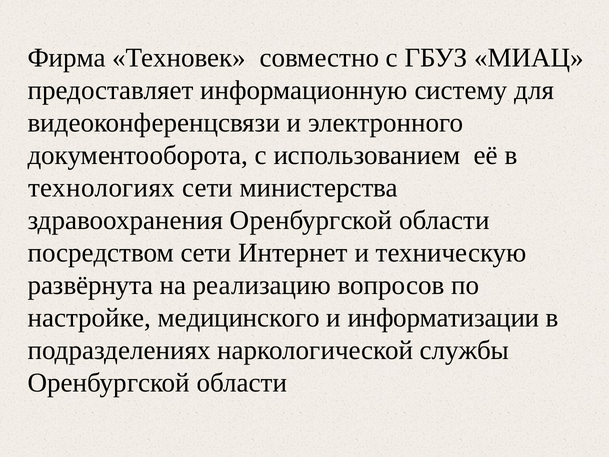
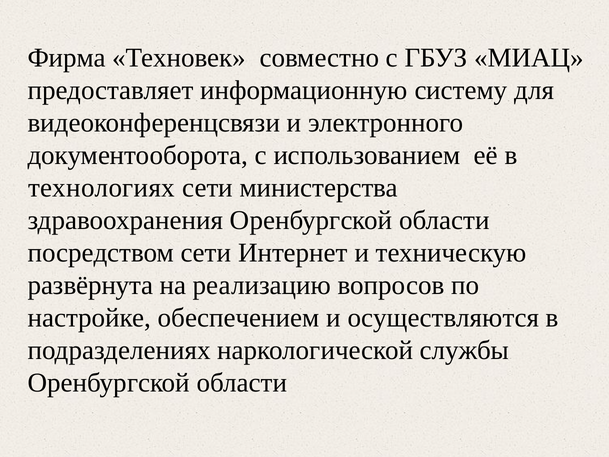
медицинского: медицинского -> обеспечением
информатизации: информатизации -> осуществляются
